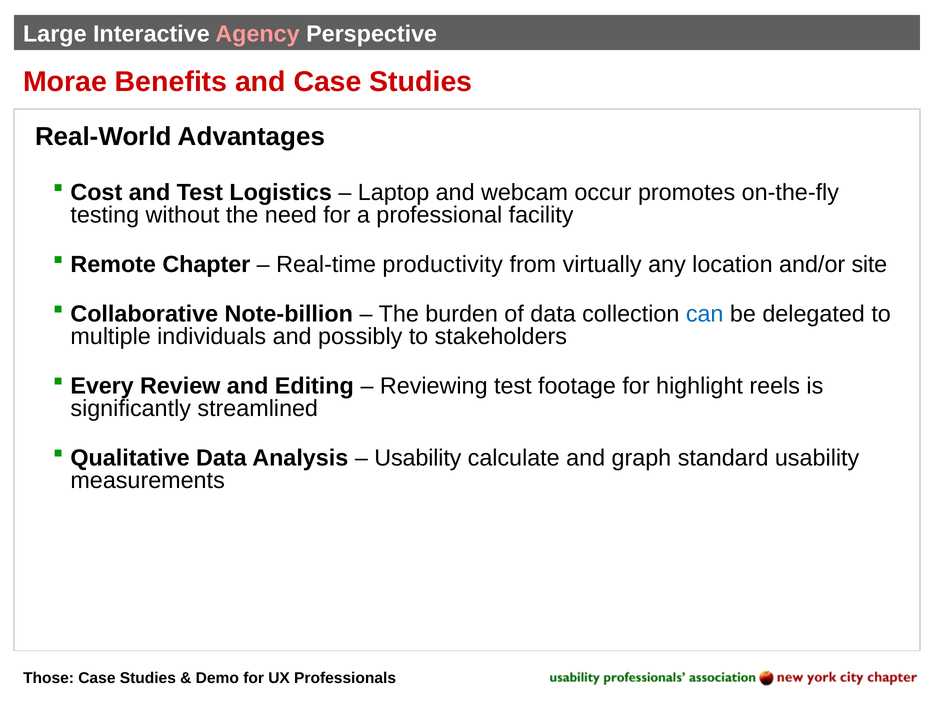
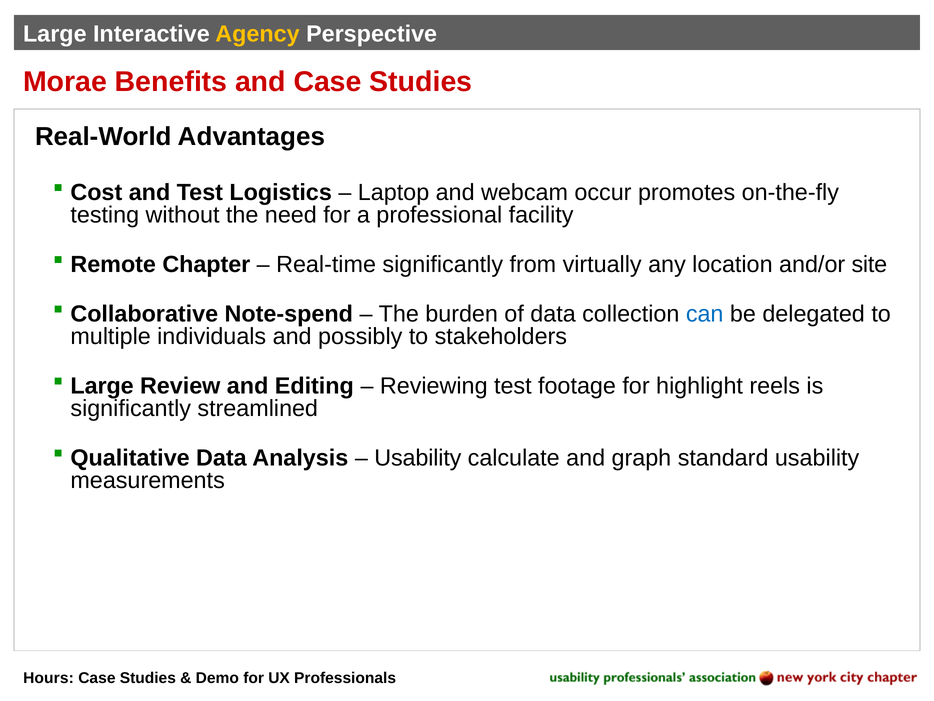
Agency colour: pink -> yellow
Real-time productivity: productivity -> significantly
Note-billion: Note-billion -> Note-spend
Every at (102, 386): Every -> Large
Those: Those -> Hours
